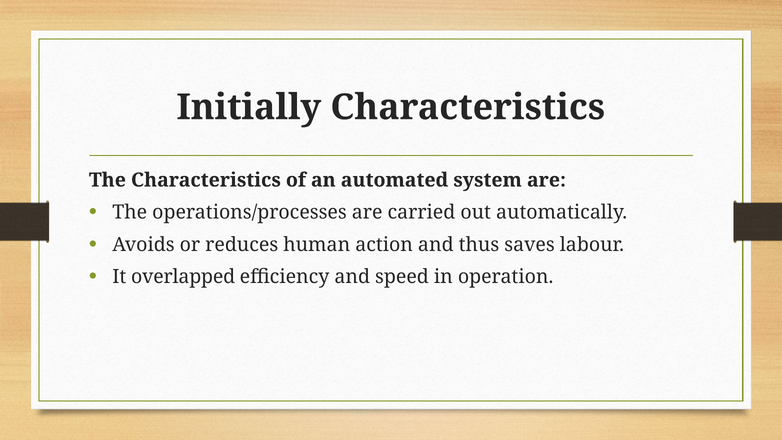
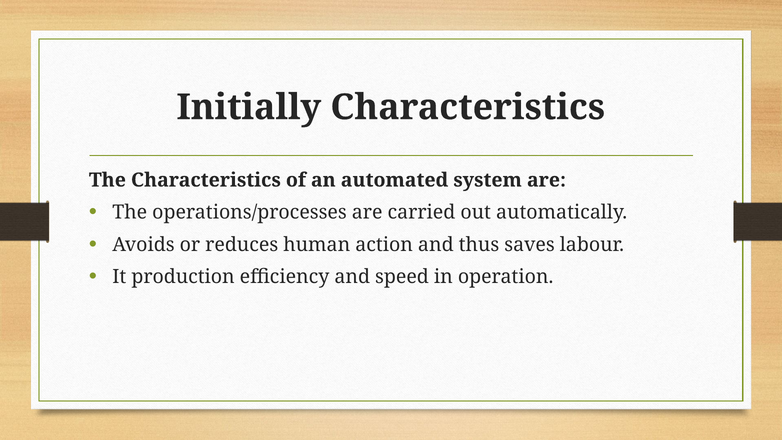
overlapped: overlapped -> production
